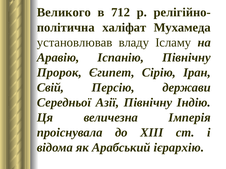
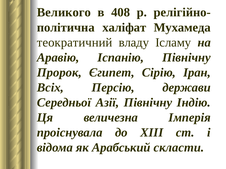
712: 712 -> 408
установлював: установлював -> теократичний
Свій: Свій -> Всіх
ієрархію: ієрархію -> скласти
